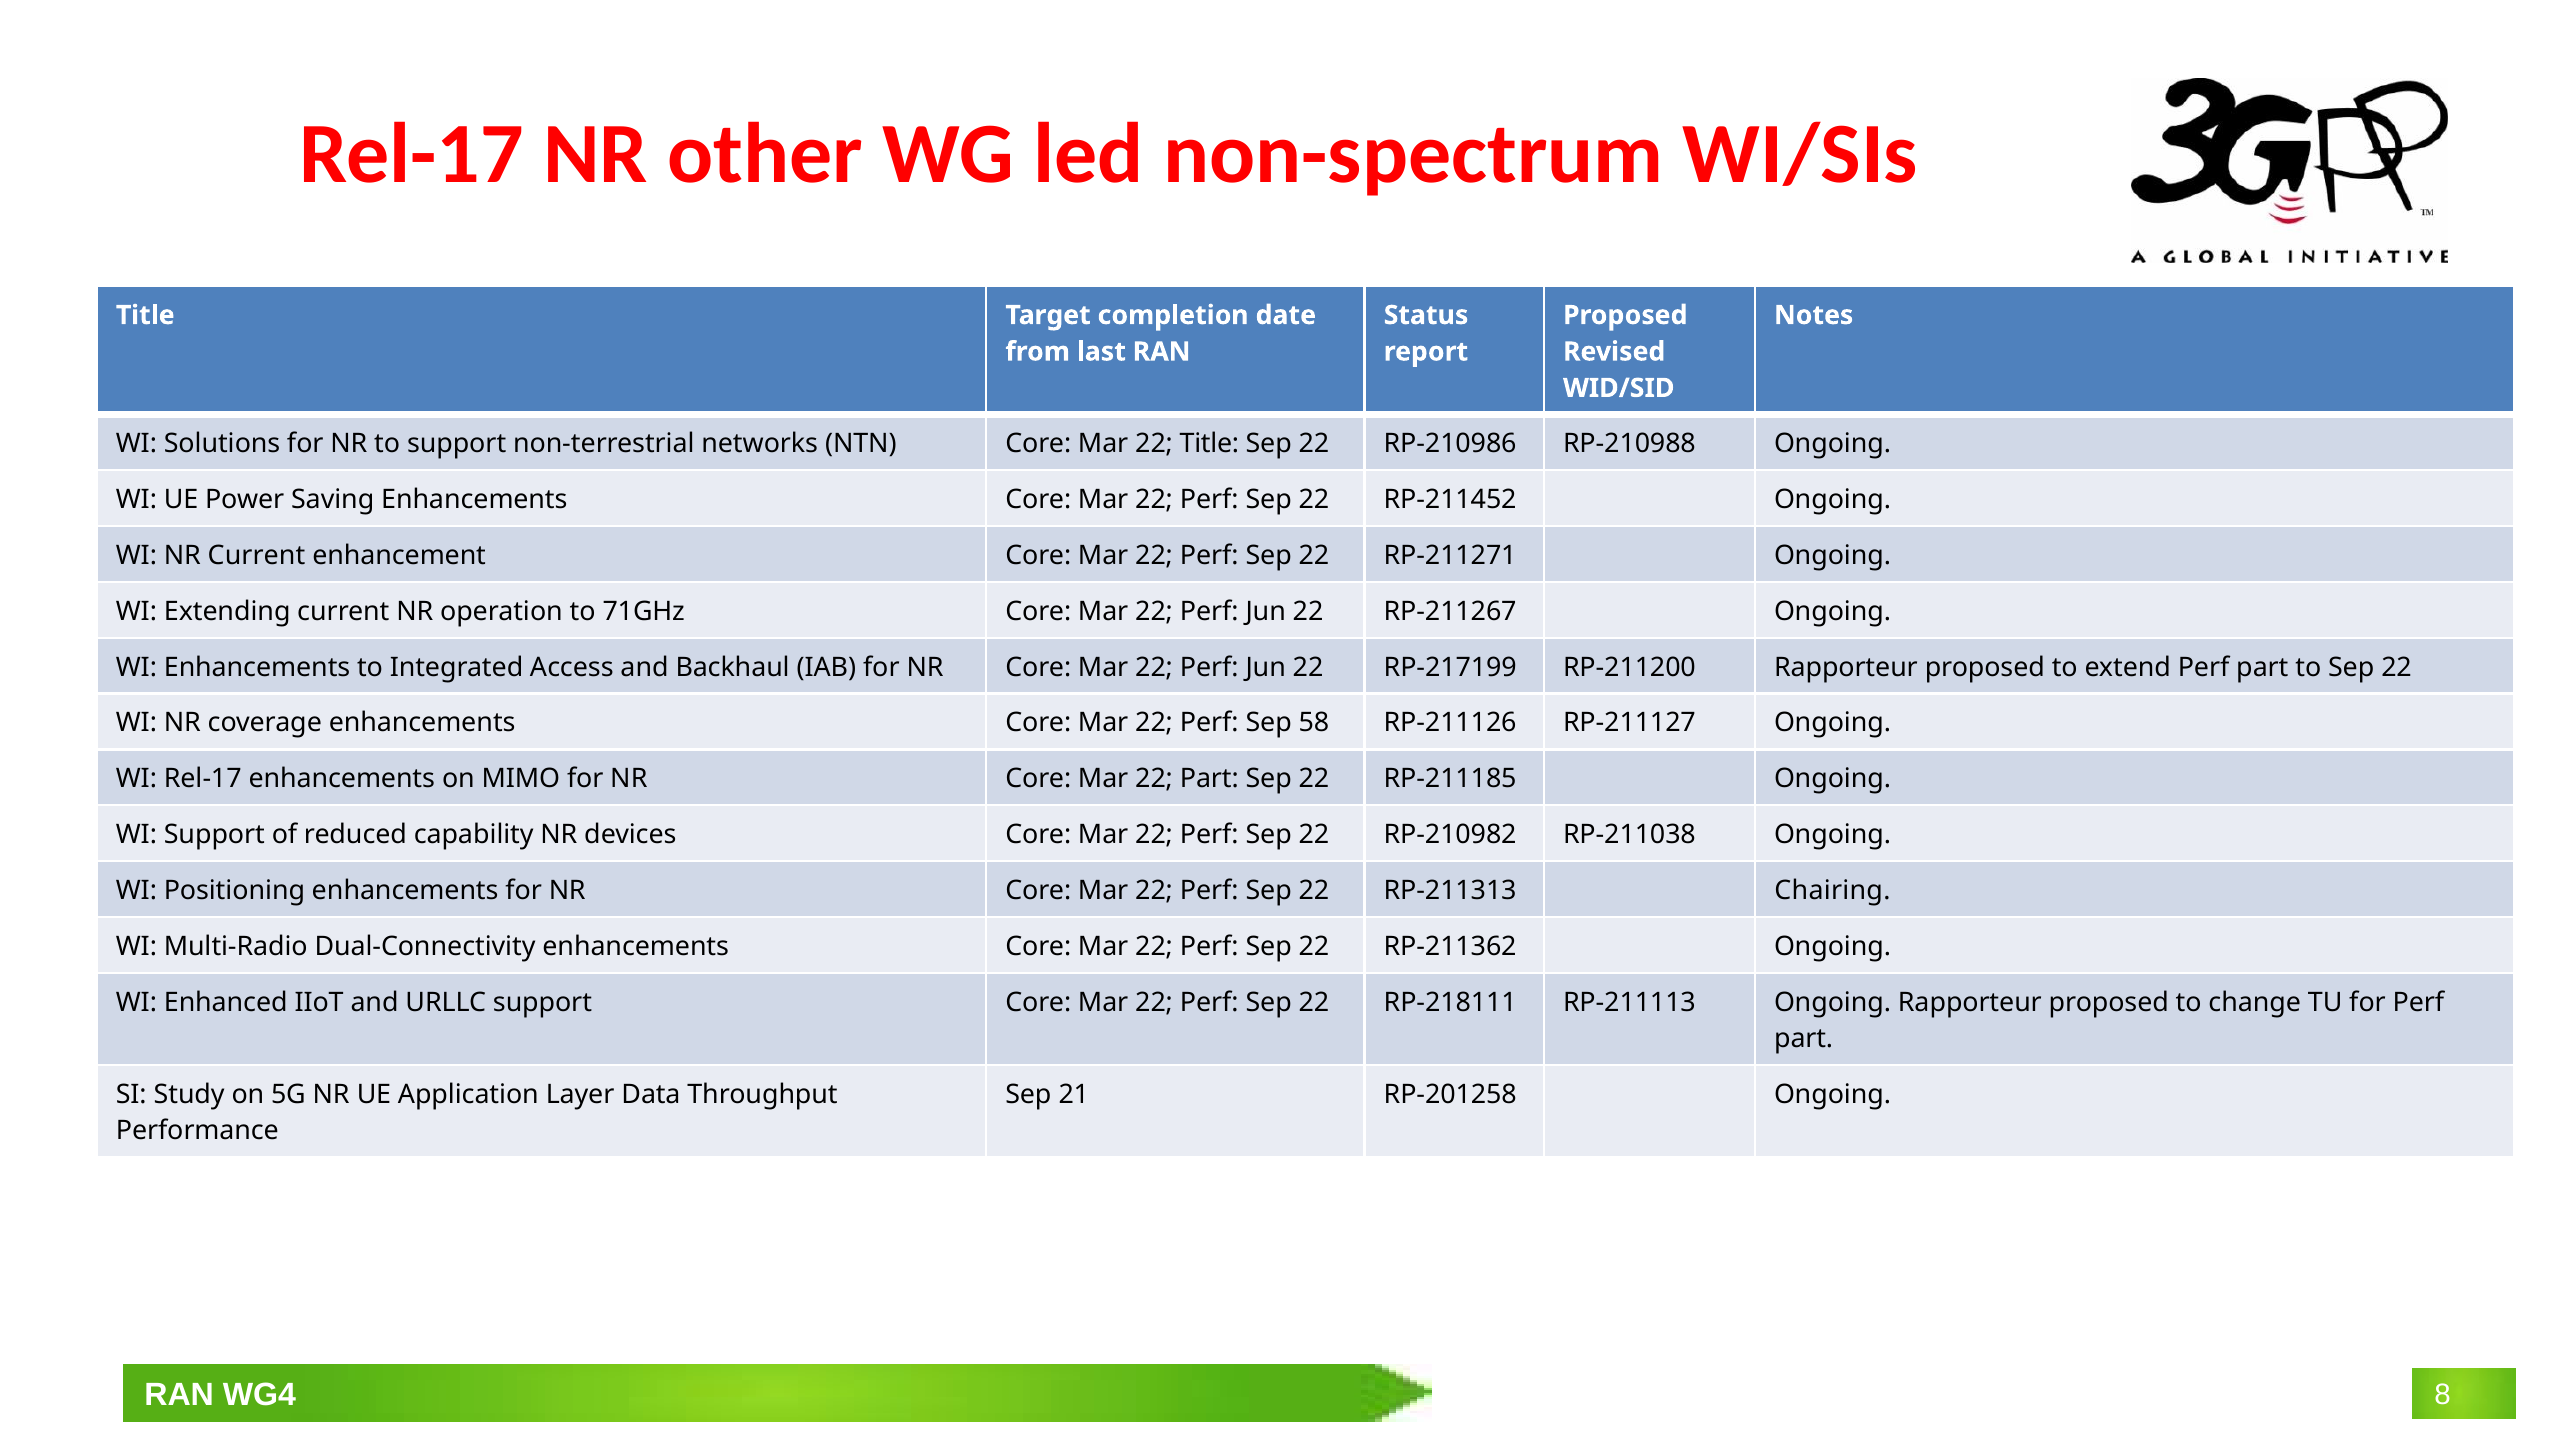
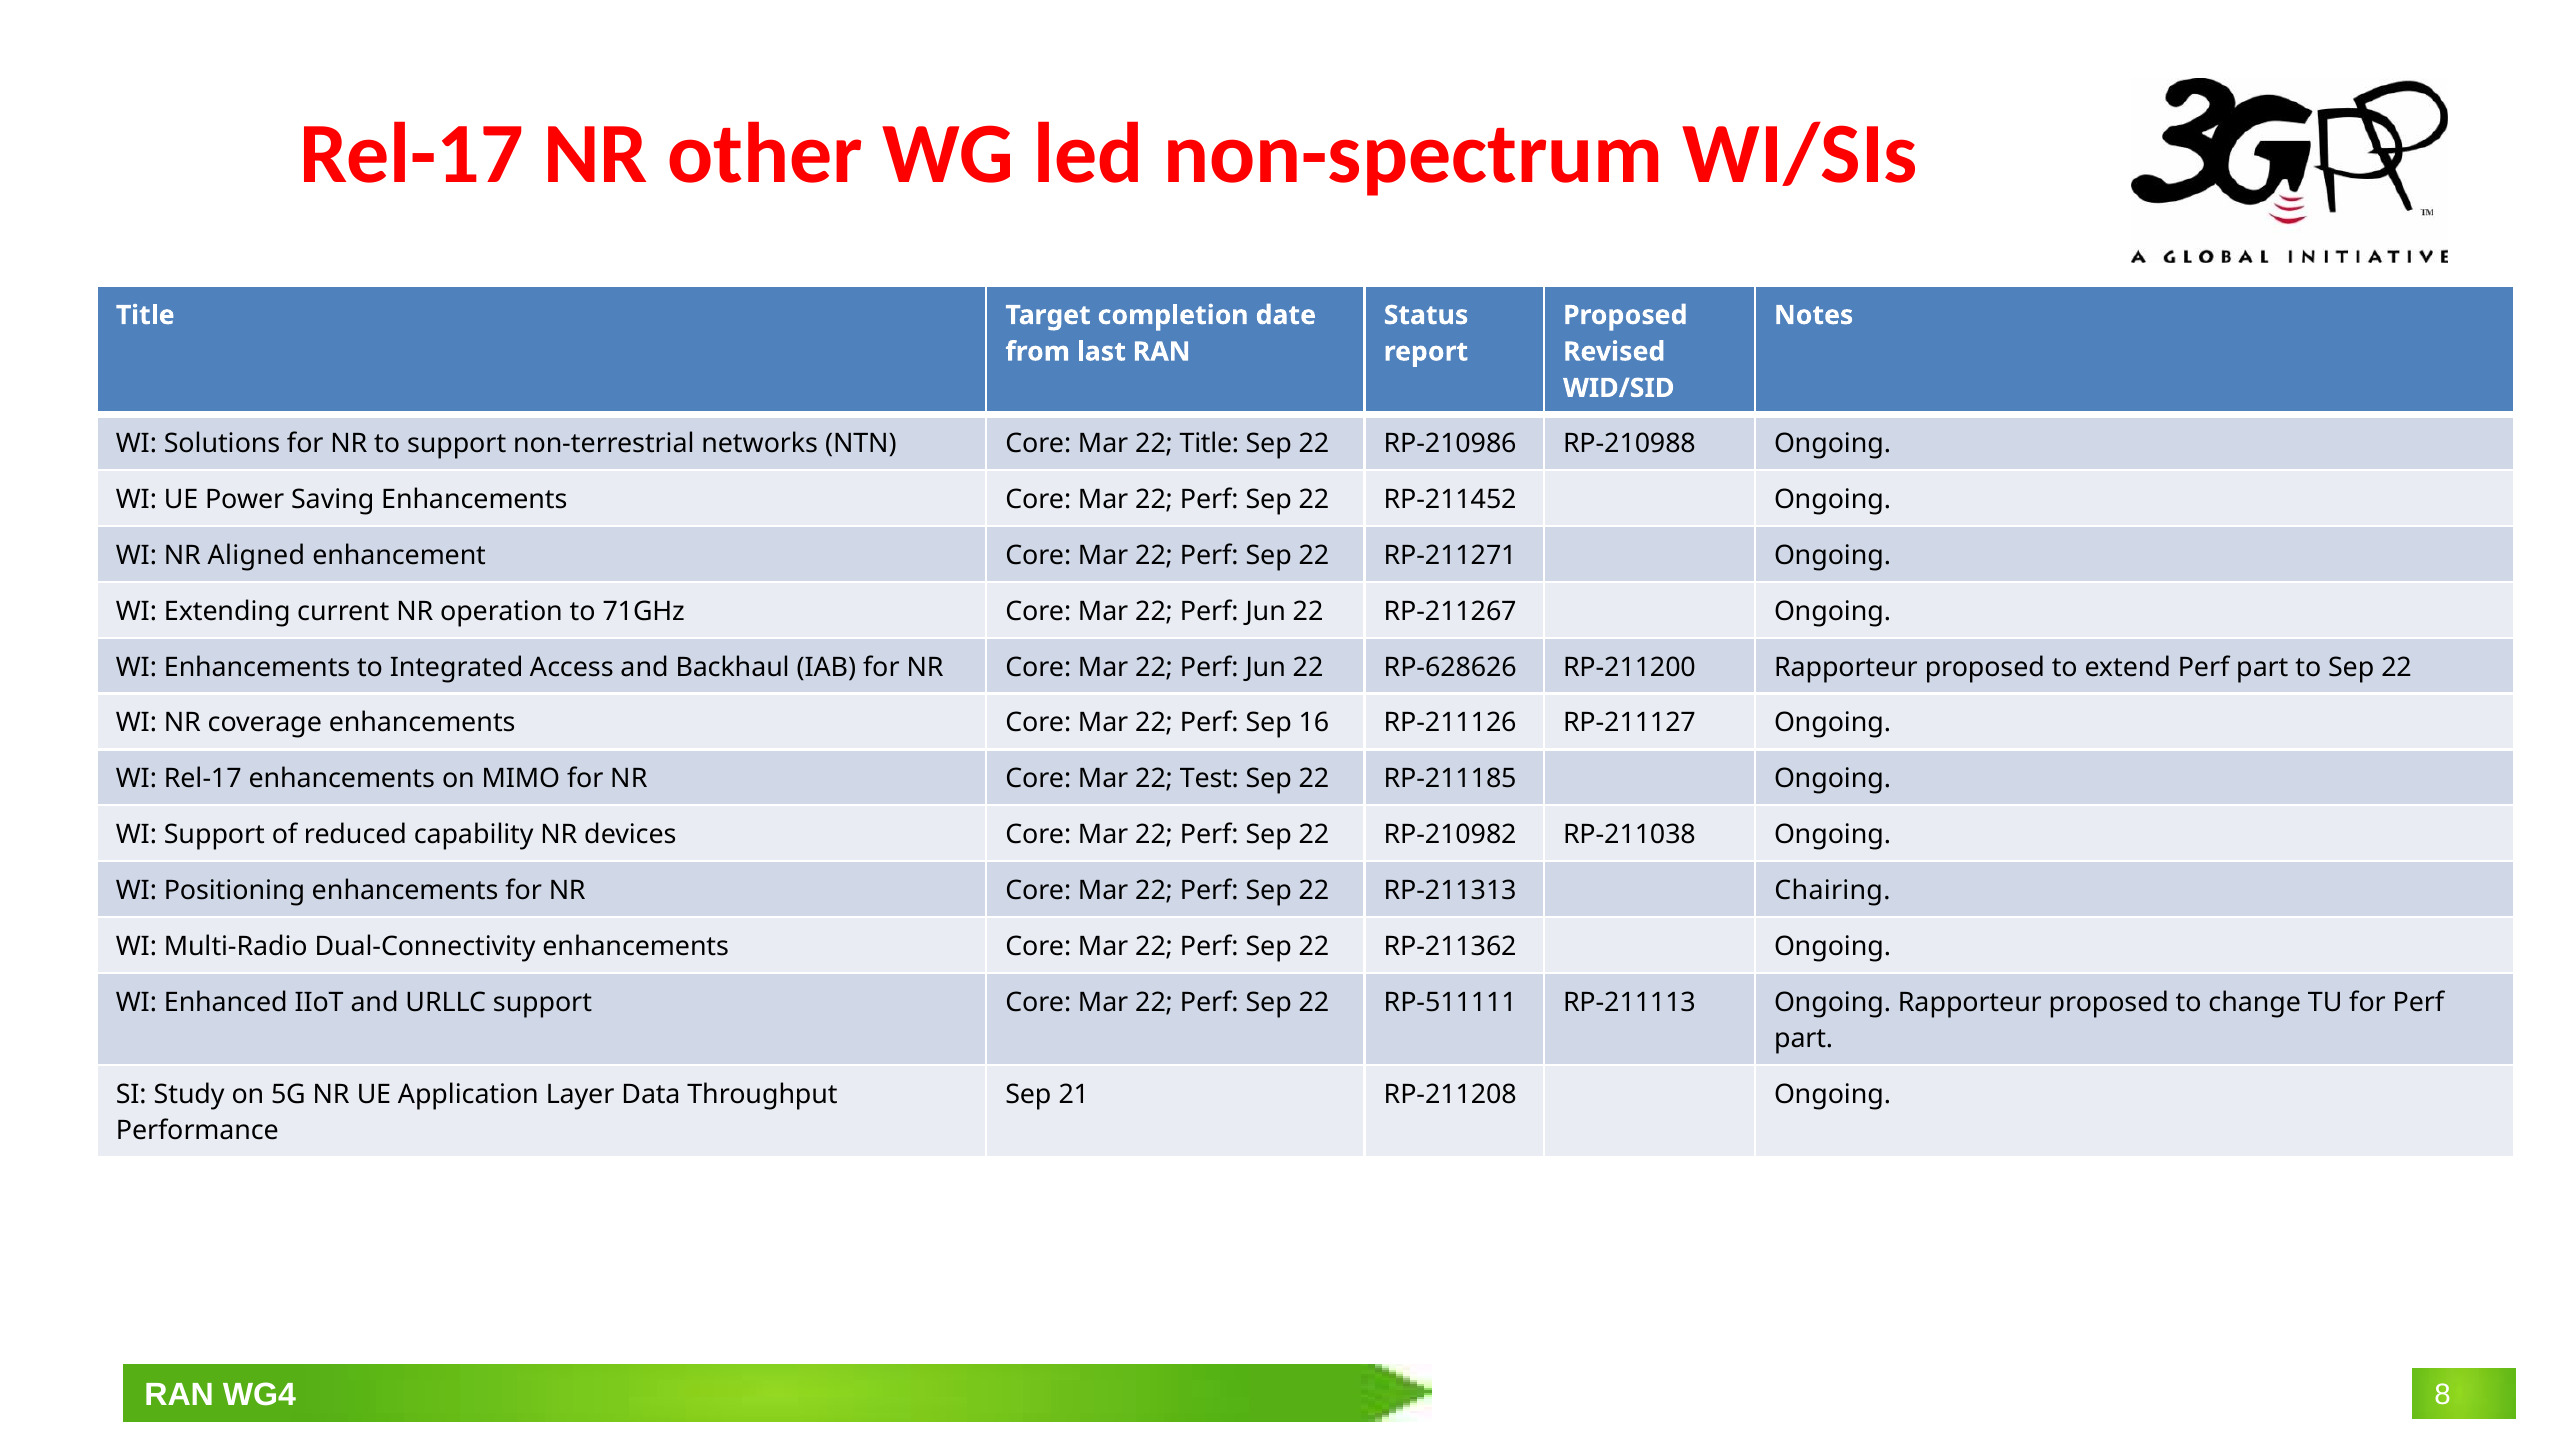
NR Current: Current -> Aligned
RP-217199: RP-217199 -> RP-628626
58: 58 -> 16
22 Part: Part -> Test
RP-218111: RP-218111 -> RP-511111
RP-201258: RP-201258 -> RP-211208
